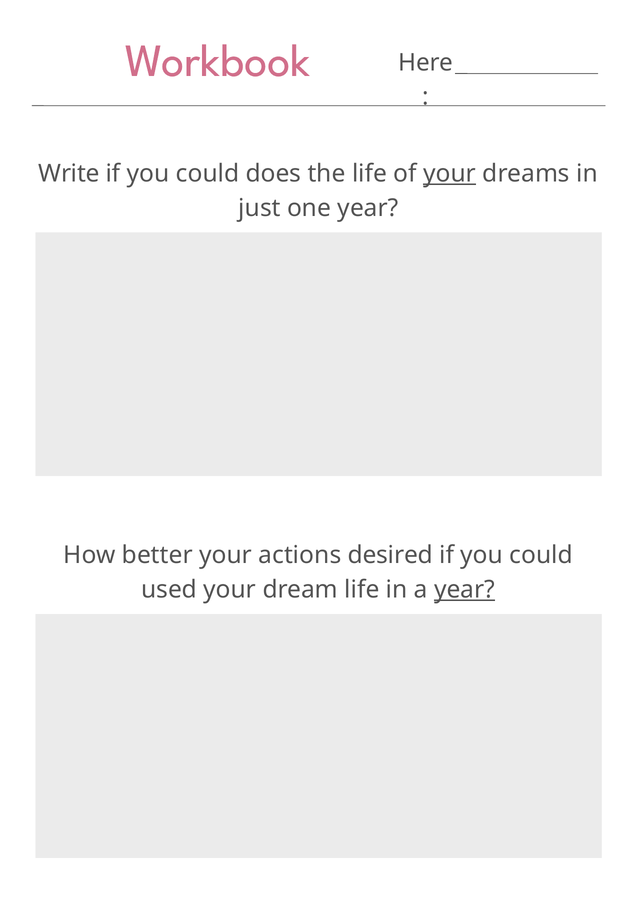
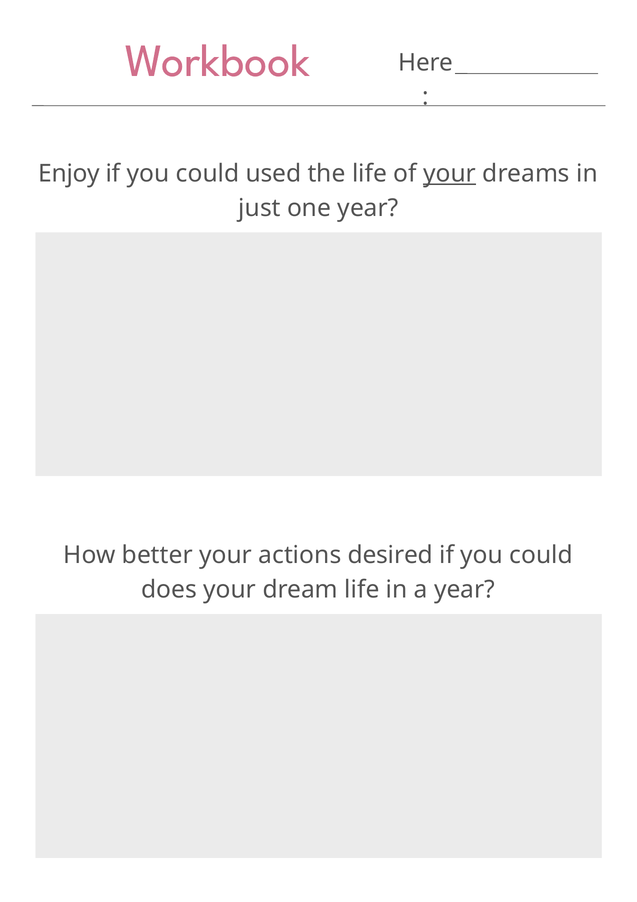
Write: Write -> Enjoy
does: does -> used
used: used -> does
year at (465, 589) underline: present -> none
